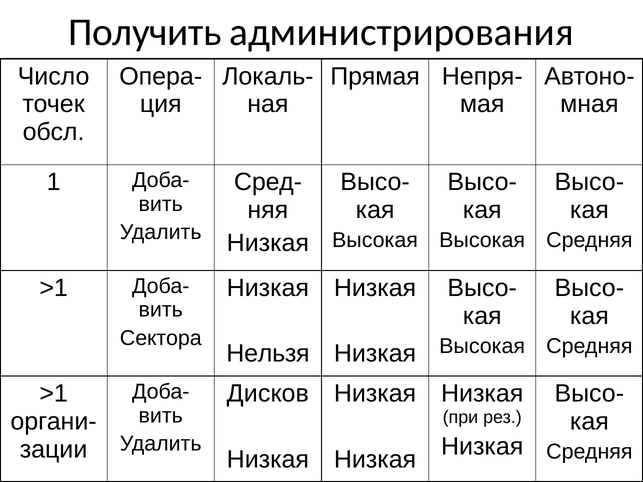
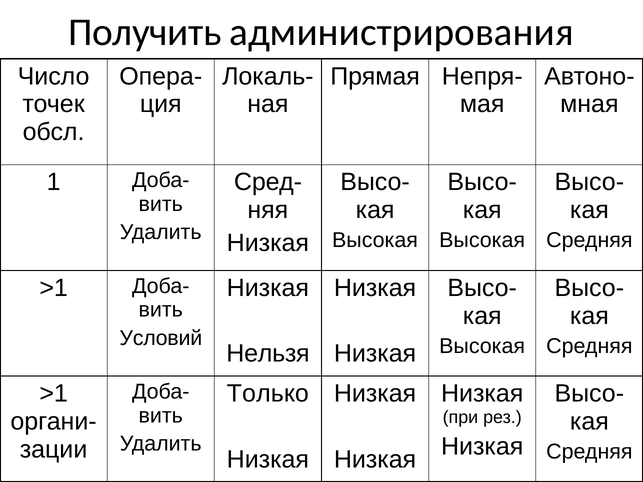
Сектора: Сектора -> Условий
Дисков: Дисков -> Только
